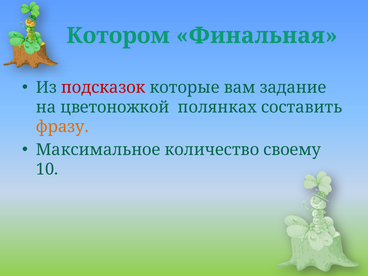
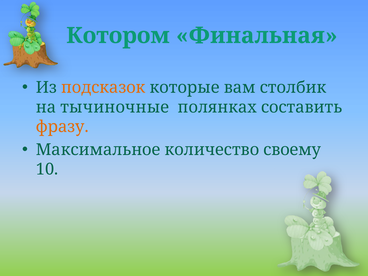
подсказок colour: red -> orange
задание: задание -> столбик
цветоножкой: цветоножкой -> тычиночные
